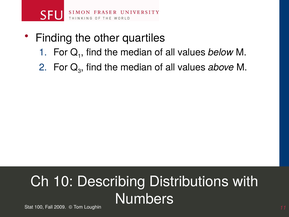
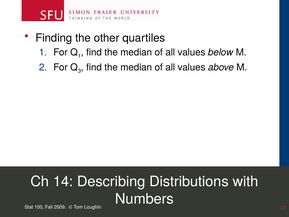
10: 10 -> 14
